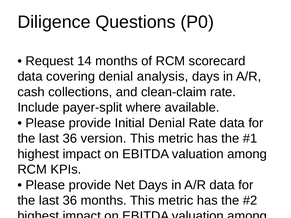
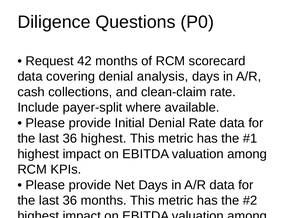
14: 14 -> 42
36 version: version -> highest
